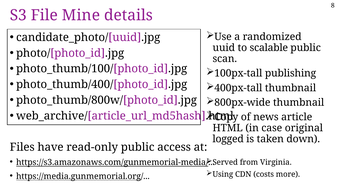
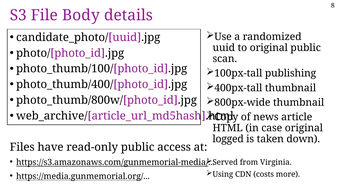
Mine: Mine -> Body
to scalable: scalable -> original
